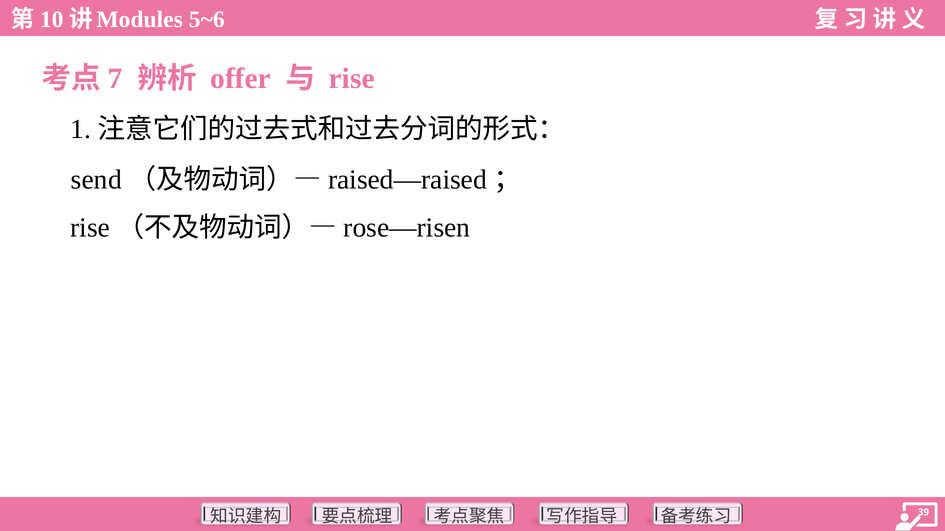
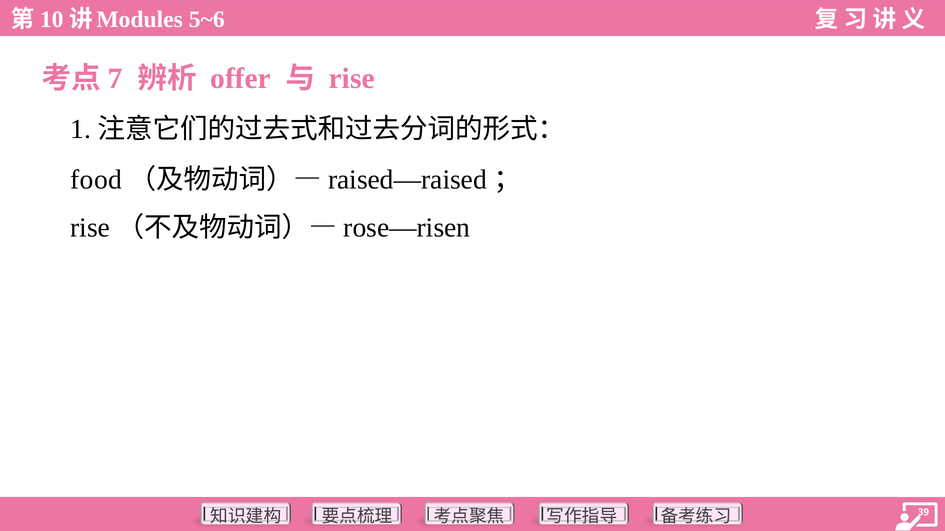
send: send -> food
